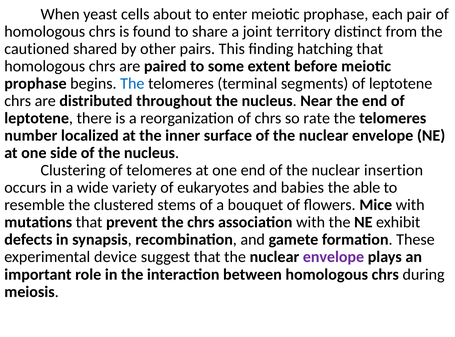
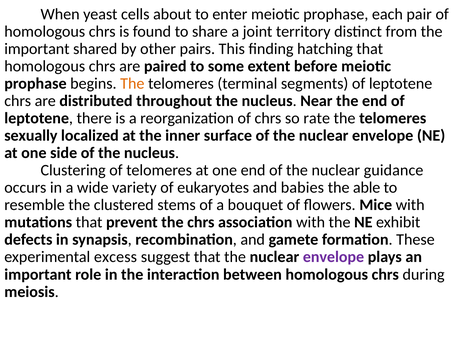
cautioned at (37, 49): cautioned -> important
The at (132, 83) colour: blue -> orange
number: number -> sexually
insertion: insertion -> guidance
device: device -> excess
